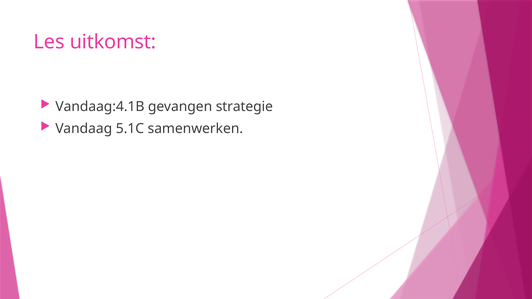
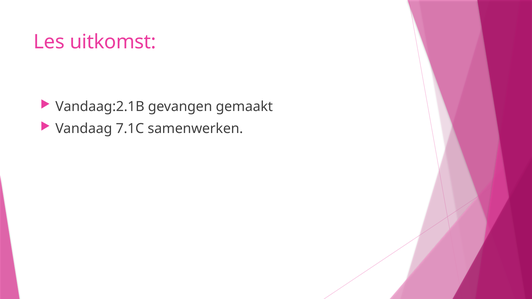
Vandaag:4.1B: Vandaag:4.1B -> Vandaag:2.1B
strategie: strategie -> gemaakt
5.1C: 5.1C -> 7.1C
